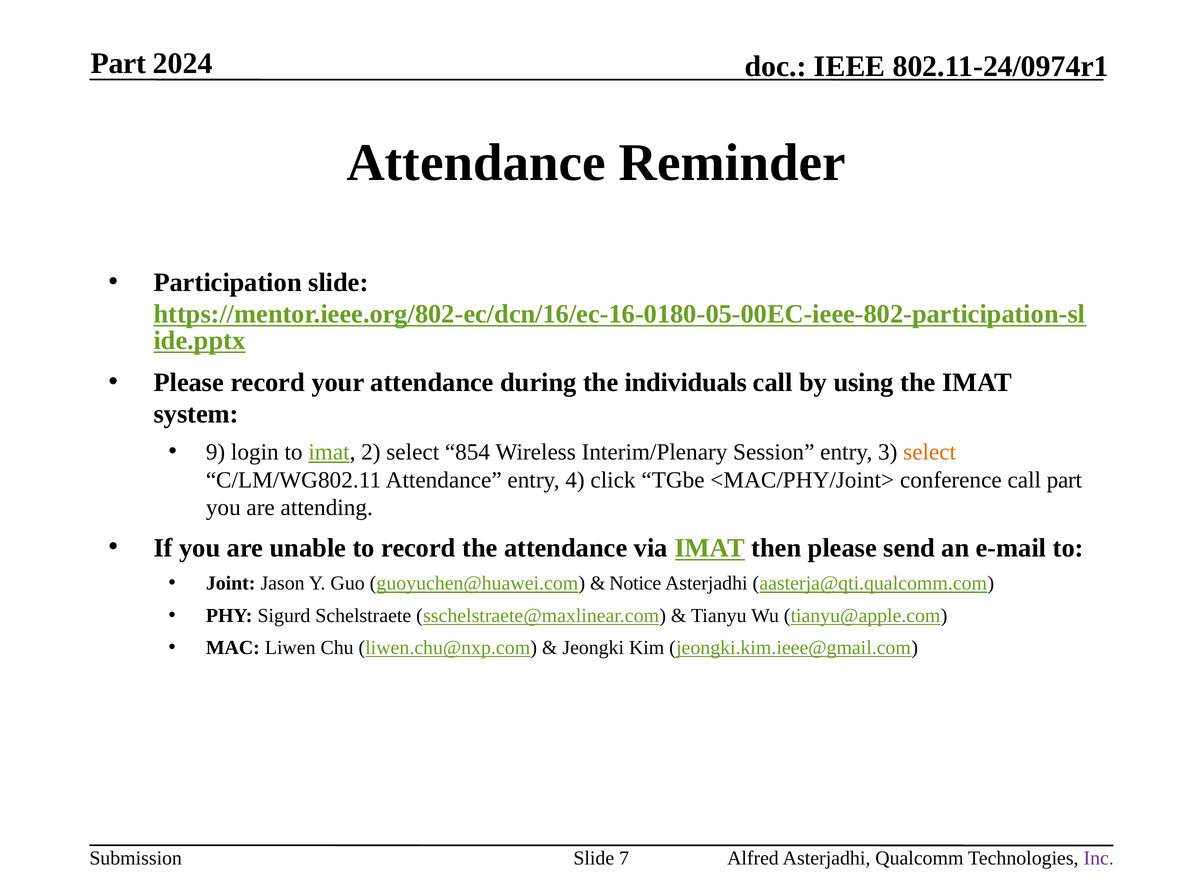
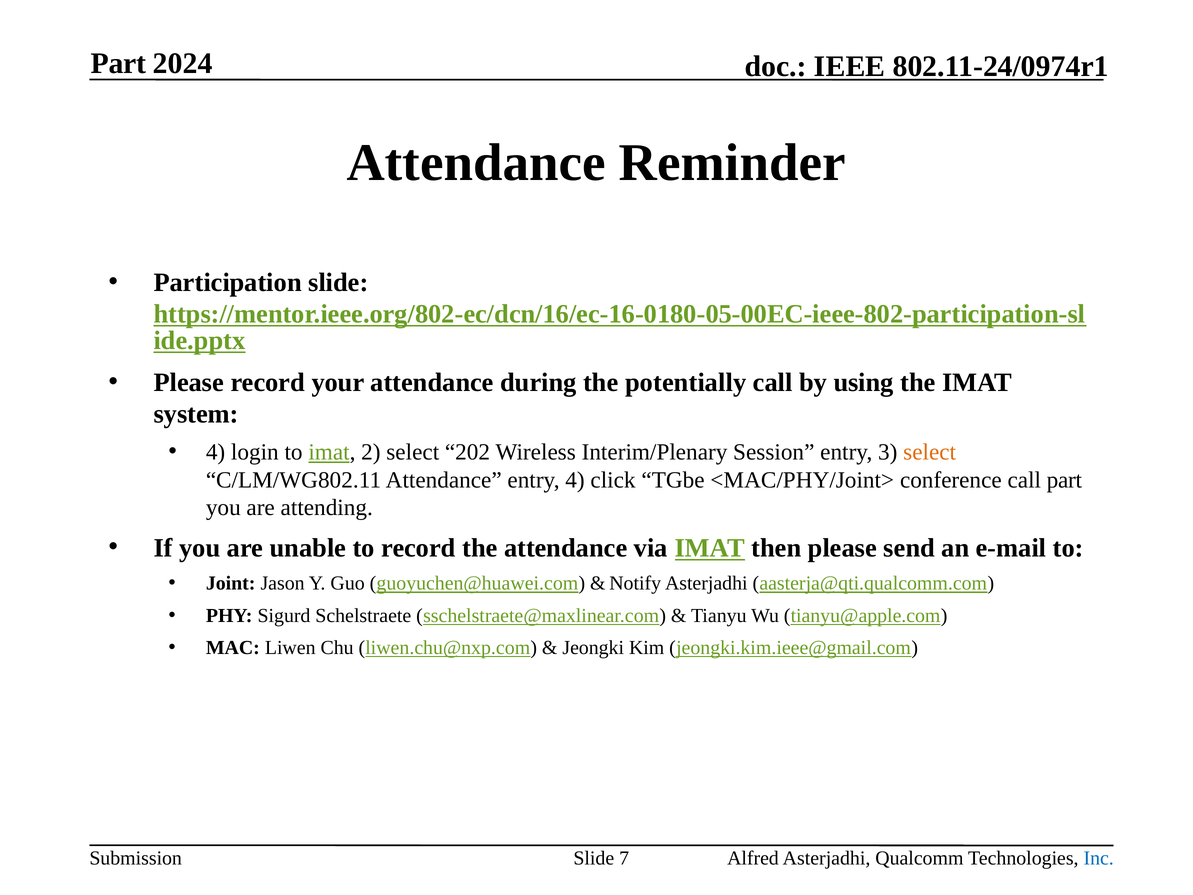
individuals: individuals -> potentially
9 at (216, 452): 9 -> 4
854: 854 -> 202
Notice: Notice -> Notify
Inc colour: purple -> blue
